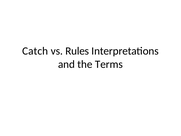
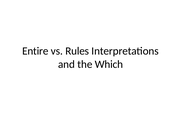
Catch: Catch -> Entire
Terms: Terms -> Which
